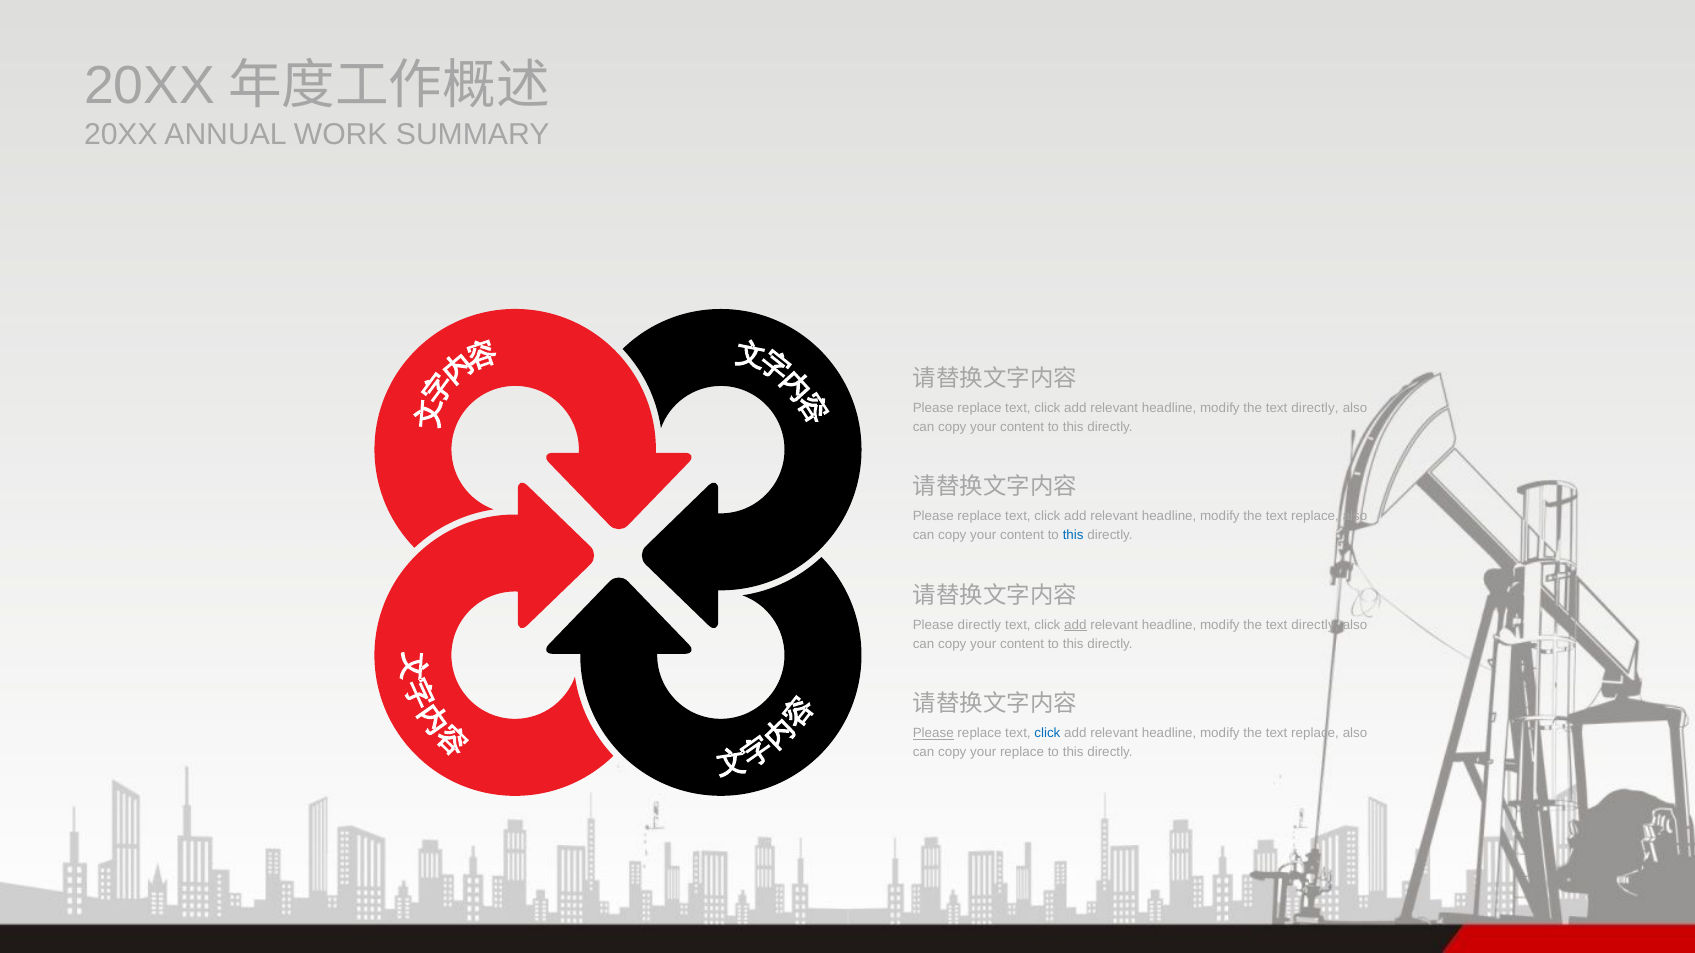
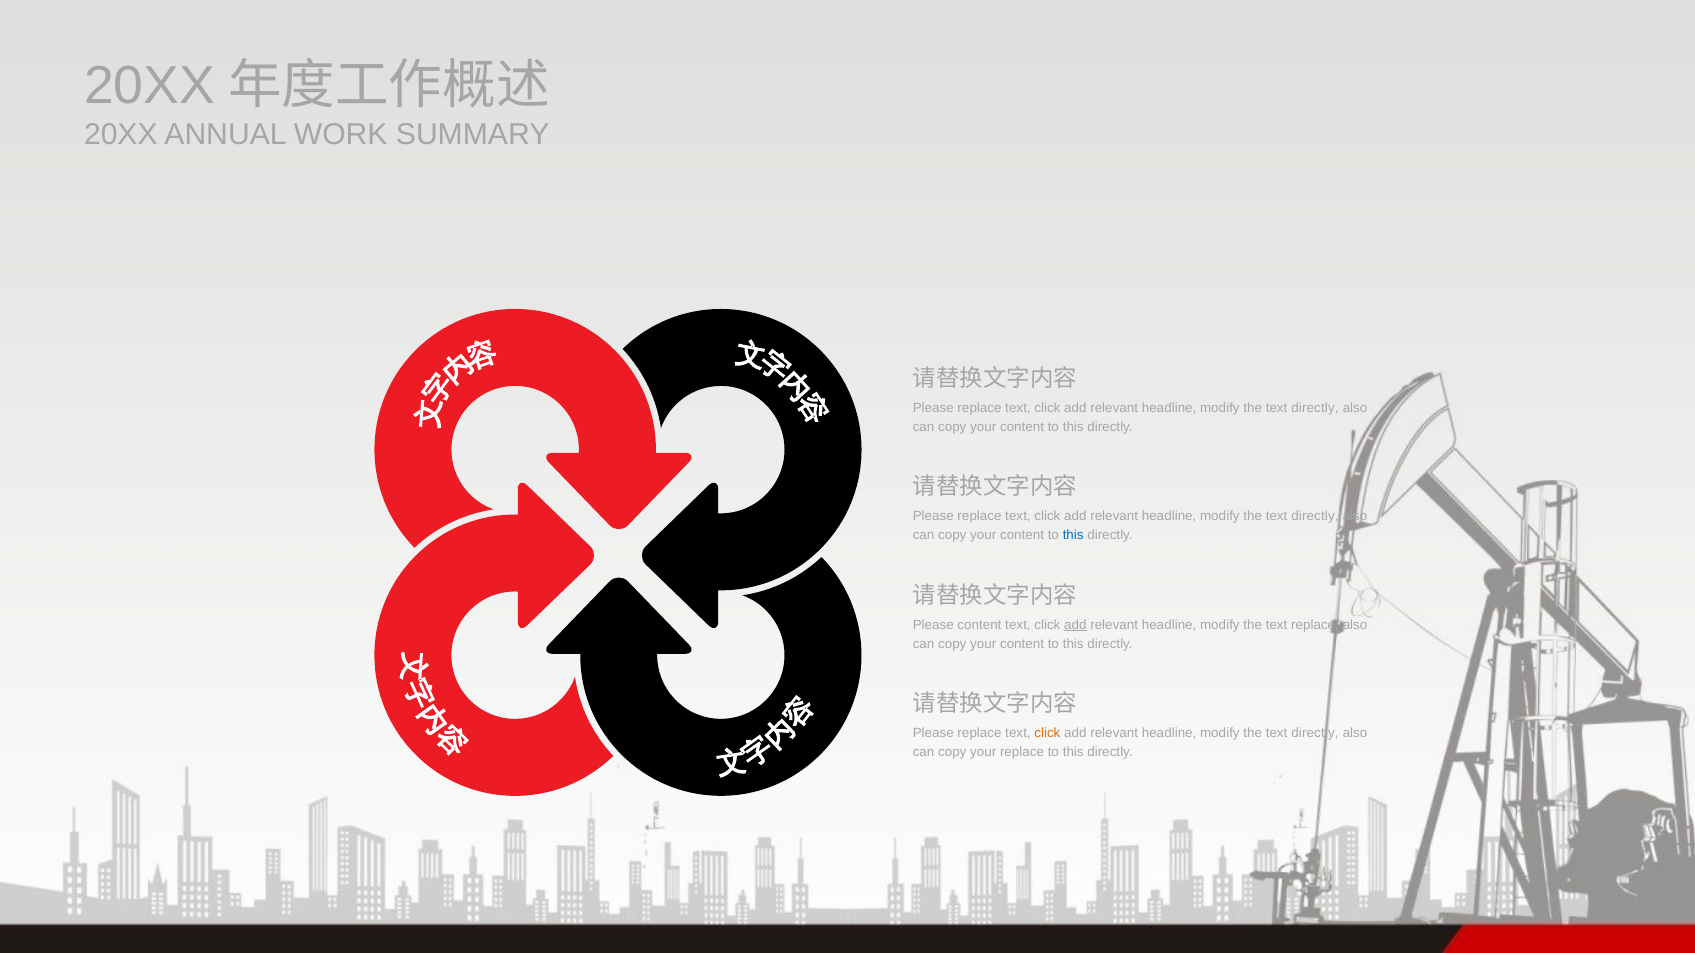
replace at (1315, 517): replace -> directly
Please directly: directly -> content
directly at (1315, 625): directly -> replace
Please at (933, 734) underline: present -> none
click at (1047, 734) colour: blue -> orange
replace at (1315, 734): replace -> directly
